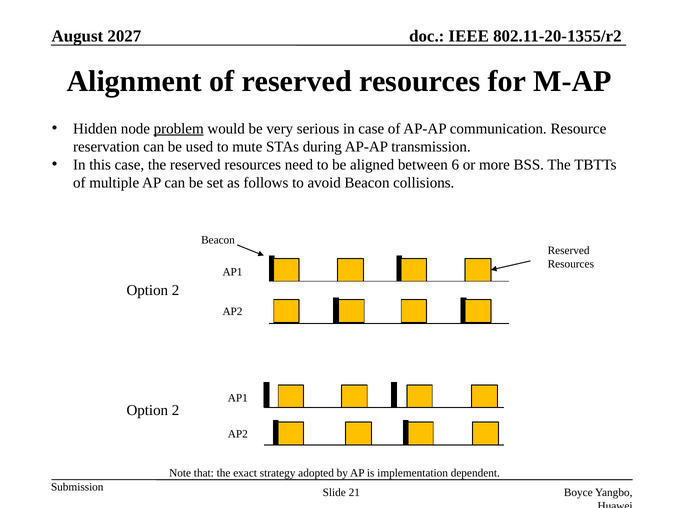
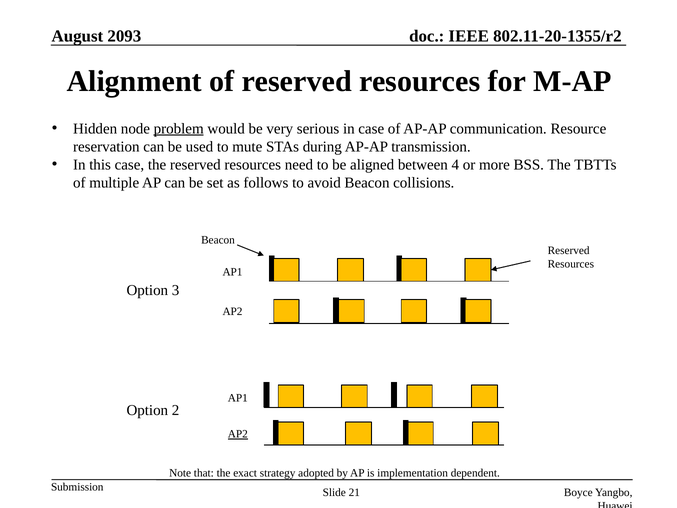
2027: 2027 -> 2093
6: 6 -> 4
2 at (176, 290): 2 -> 3
AP2 at (238, 434) underline: none -> present
